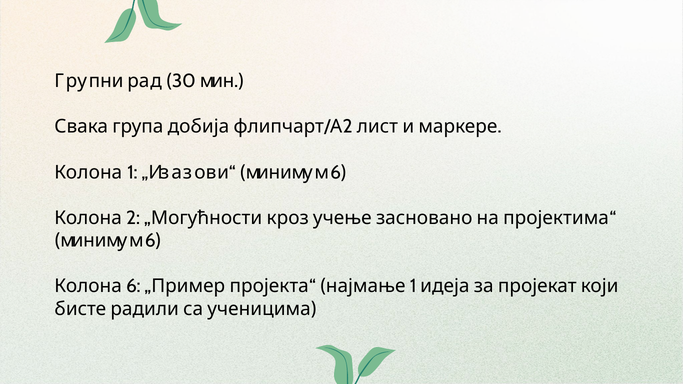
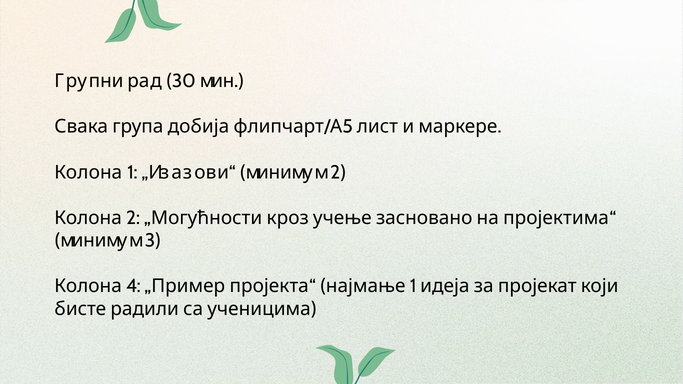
2 at (347, 127): 2 -> 5
6 at (338, 172): 6 -> 2
6 at (153, 241): 6 -> 3
6 at (133, 286): 6 -> 4
